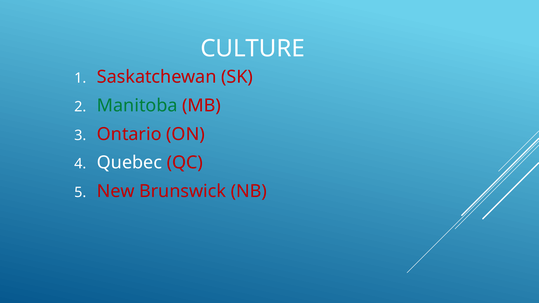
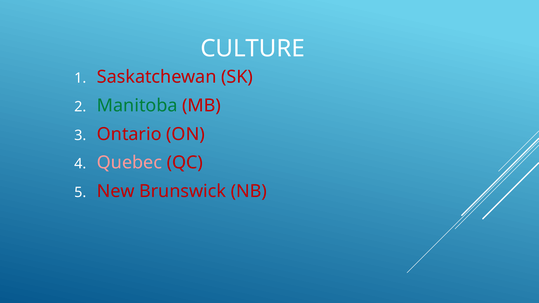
Quebec colour: white -> pink
